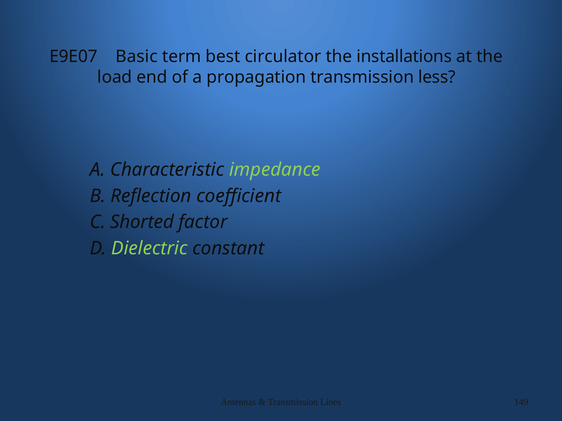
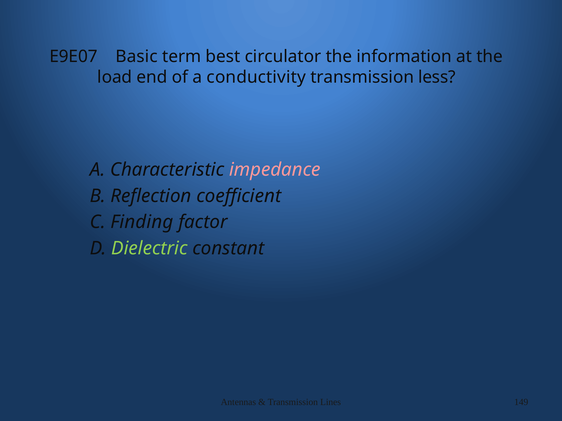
installations: installations -> information
propagation: propagation -> conductivity
impedance colour: light green -> pink
Shorted: Shorted -> Finding
